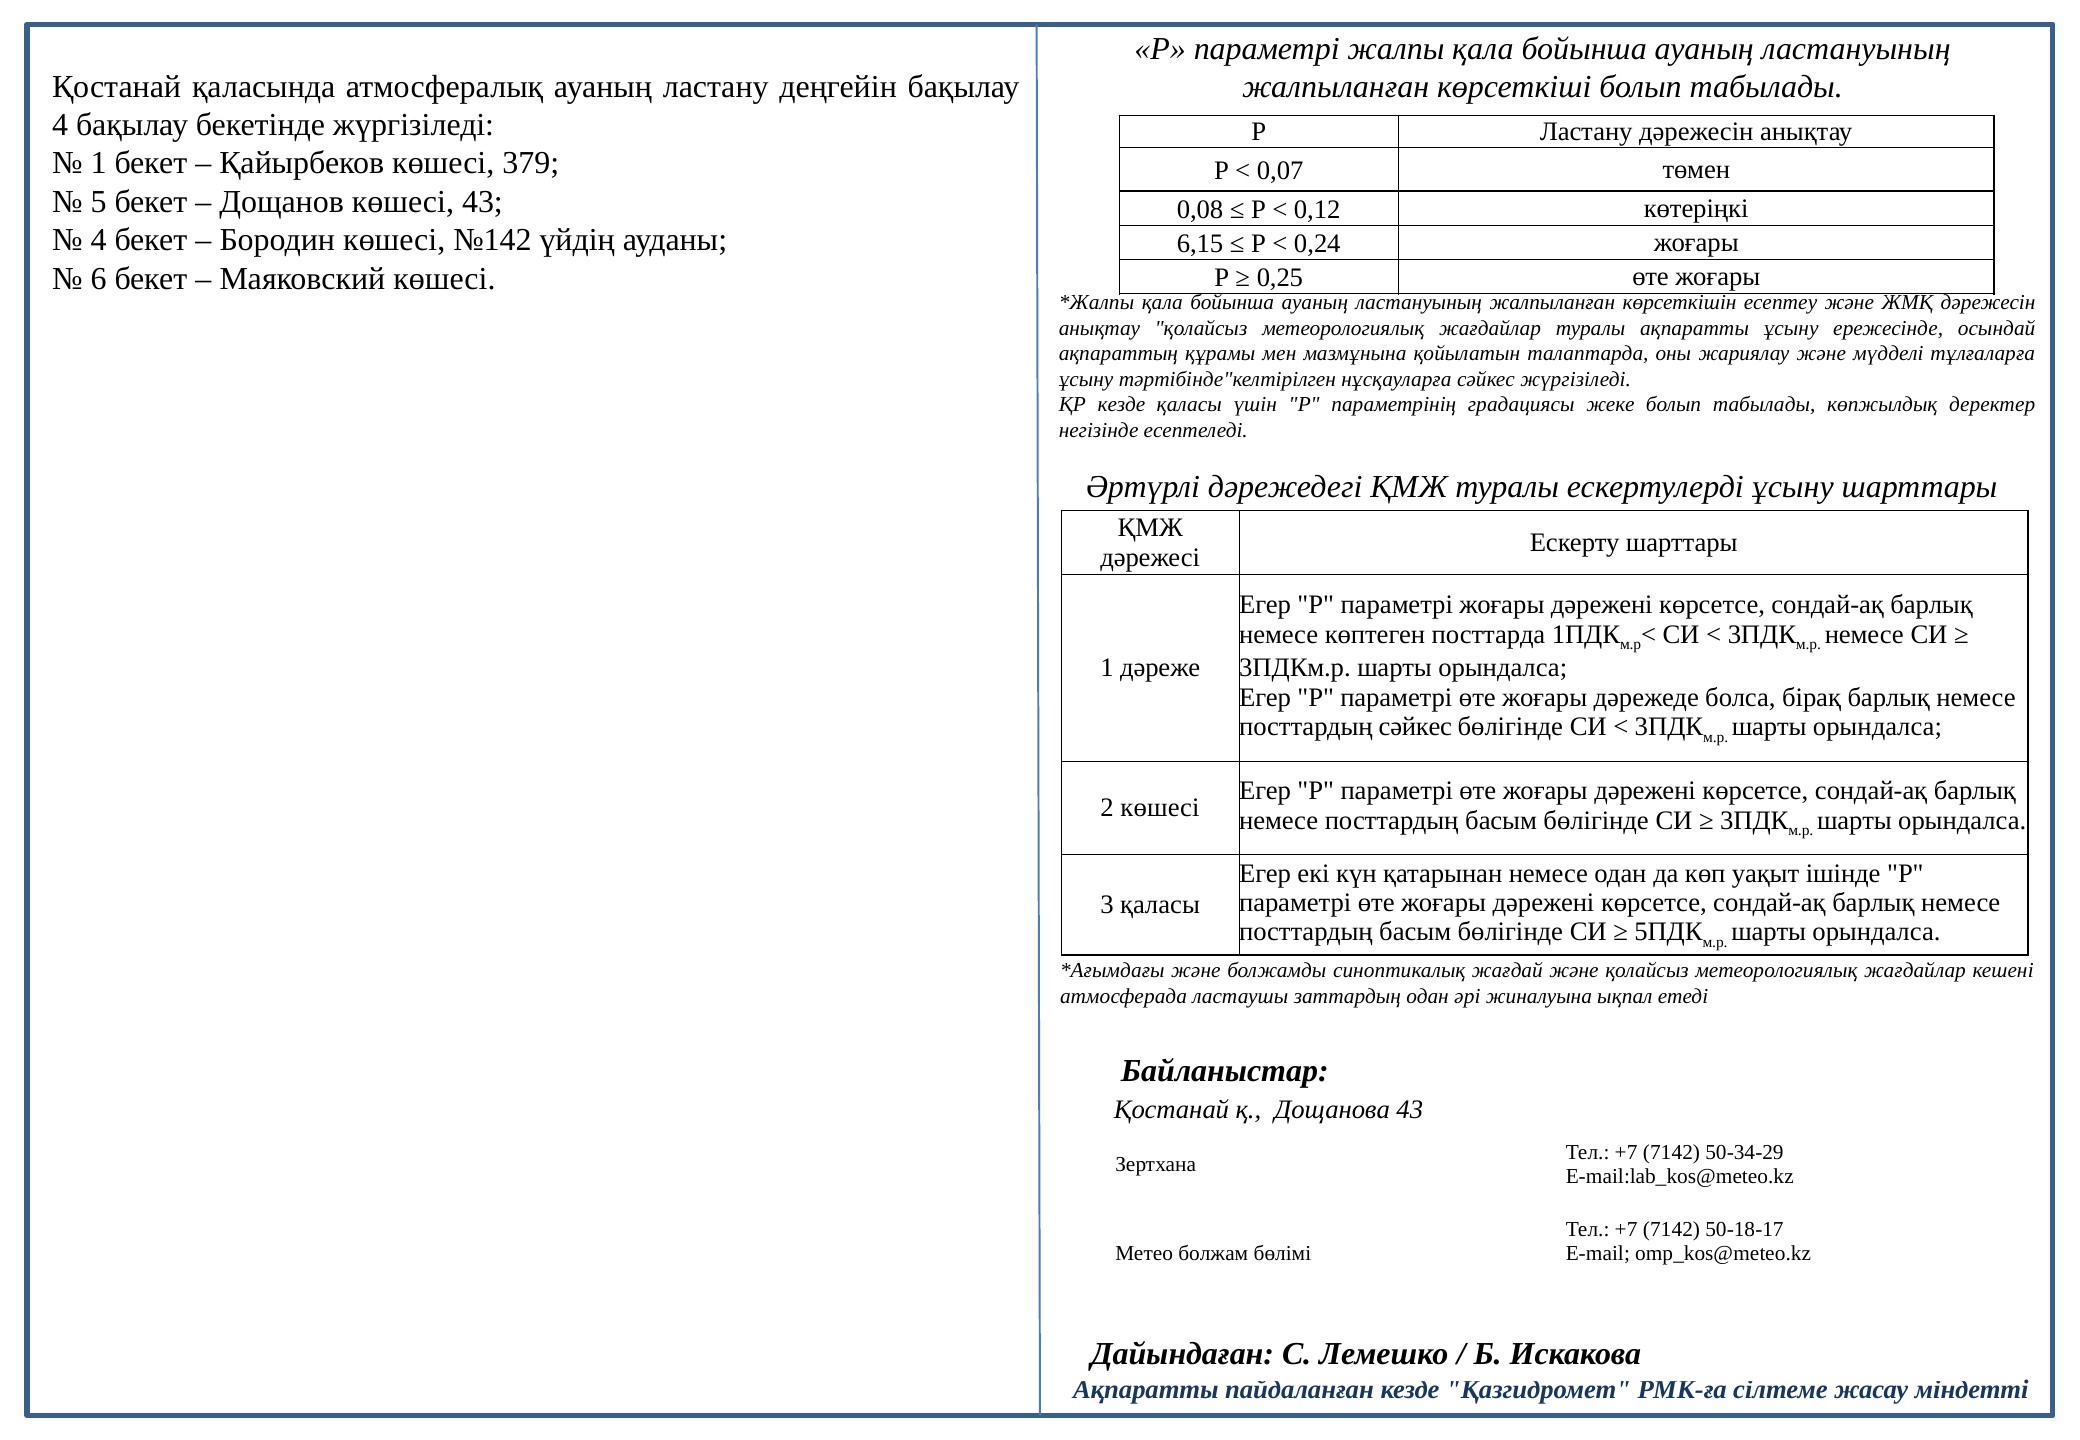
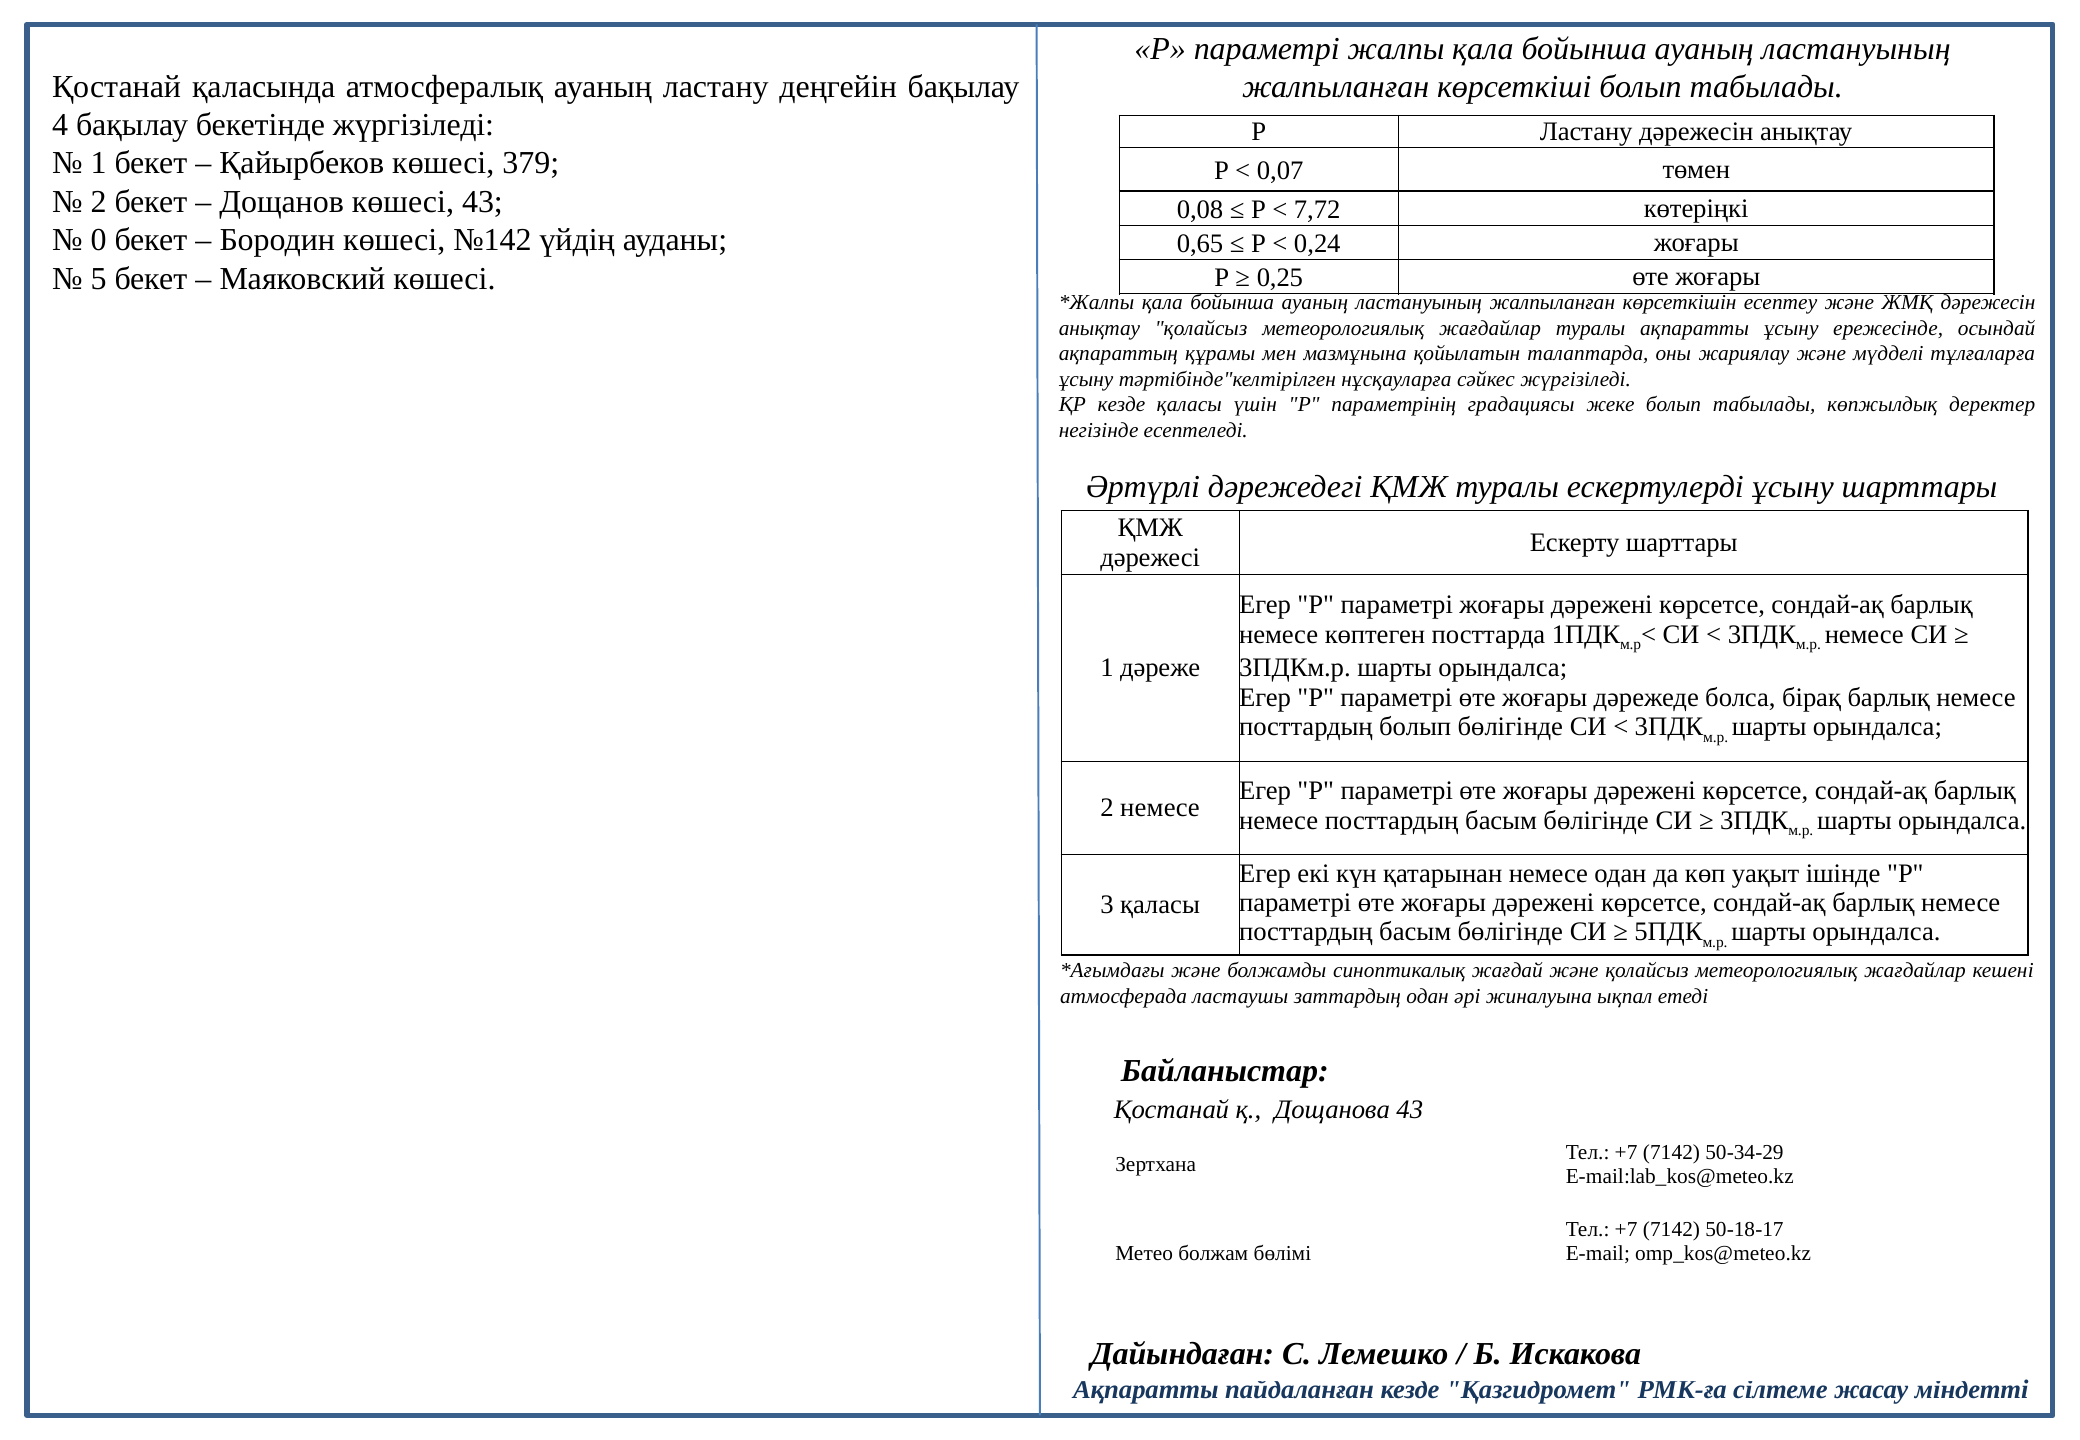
5 at (99, 202): 5 -> 2
0,12: 0,12 -> 7,72
4 at (99, 240): 4 -> 0
6,15: 6,15 -> 0,65
6: 6 -> 5
посттардың сәйкес: сәйкес -> болып
2 көшесі: көшесі -> немесе
